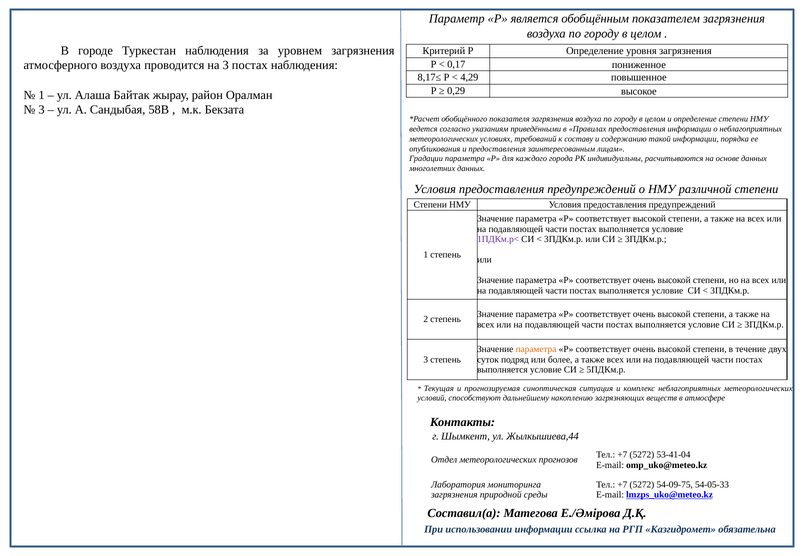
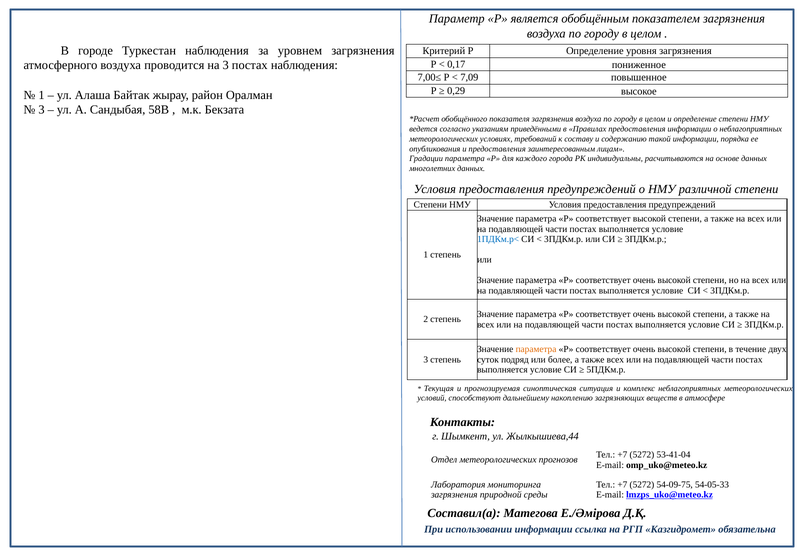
8,17≤: 8,17≤ -> 7,00≤
4,29: 4,29 -> 7,09
1ПДКм.р< colour: purple -> blue
